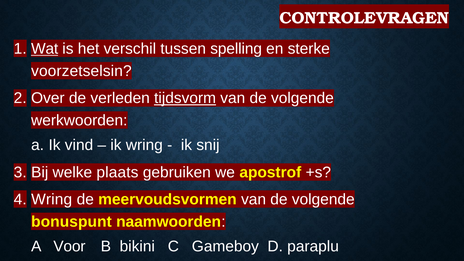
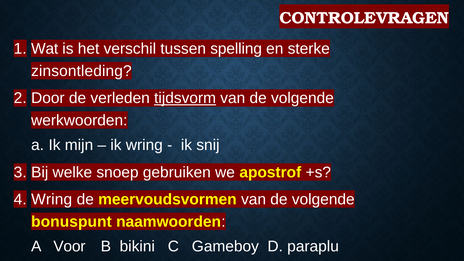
Wat underline: present -> none
voorzetselsin: voorzetselsin -> zinsontleding
Over: Over -> Door
vind: vind -> mijn
plaats: plaats -> snoep
